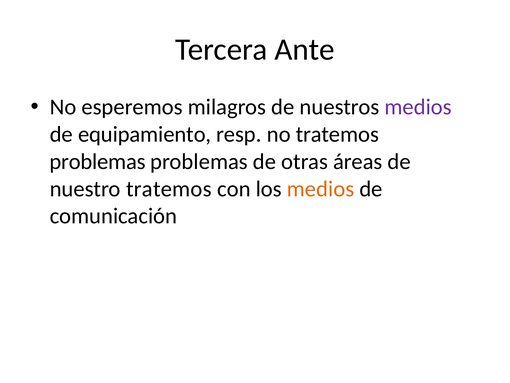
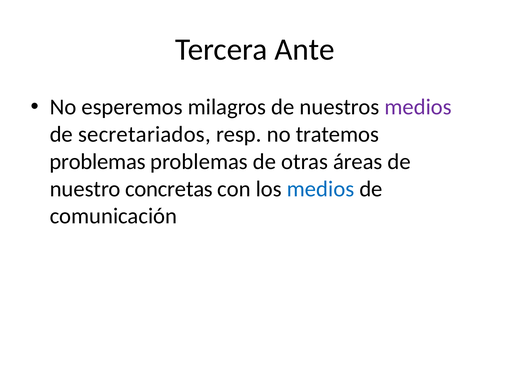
equipamiento: equipamiento -> secretariados
nuestro tratemos: tratemos -> concretas
medios at (321, 189) colour: orange -> blue
